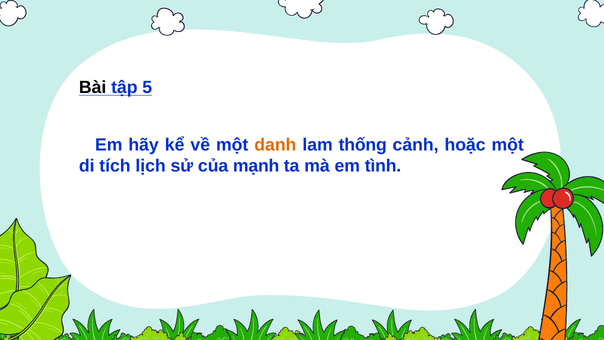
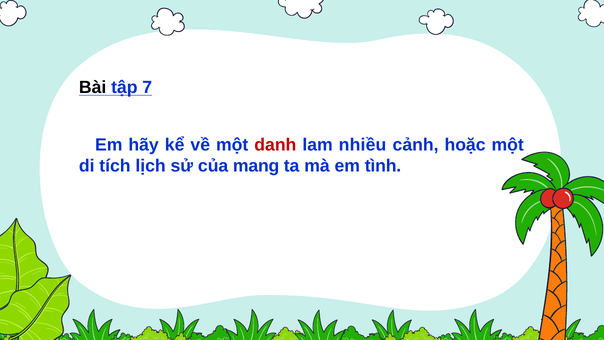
5: 5 -> 7
danh colour: orange -> red
thống: thống -> nhiều
mạnh: mạnh -> mang
